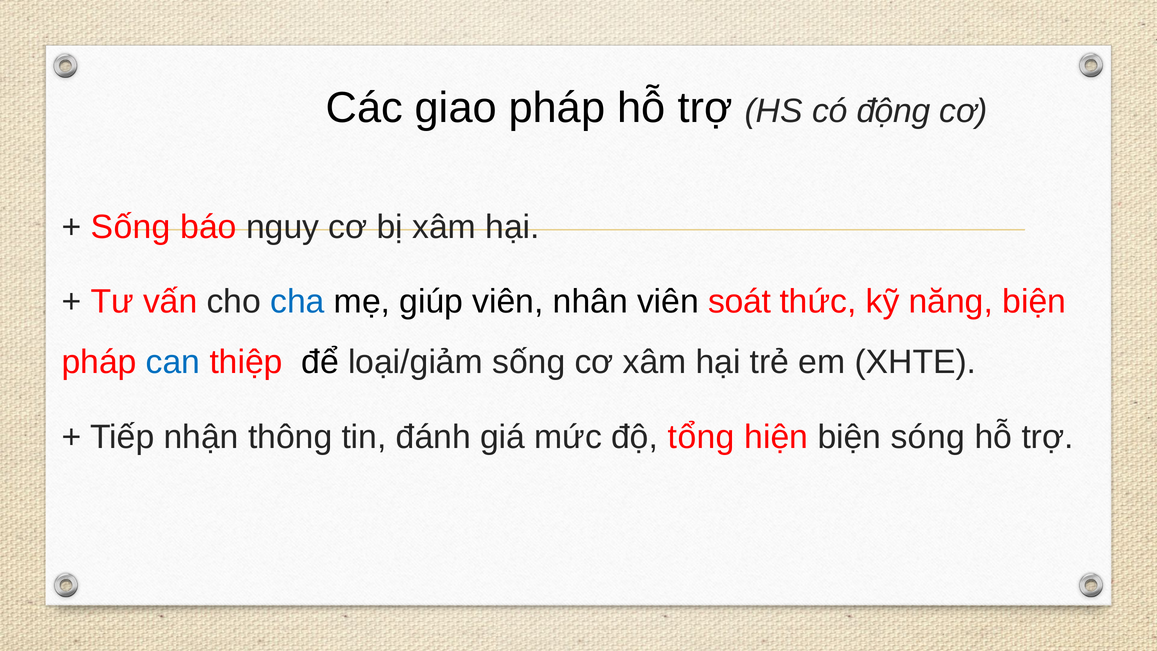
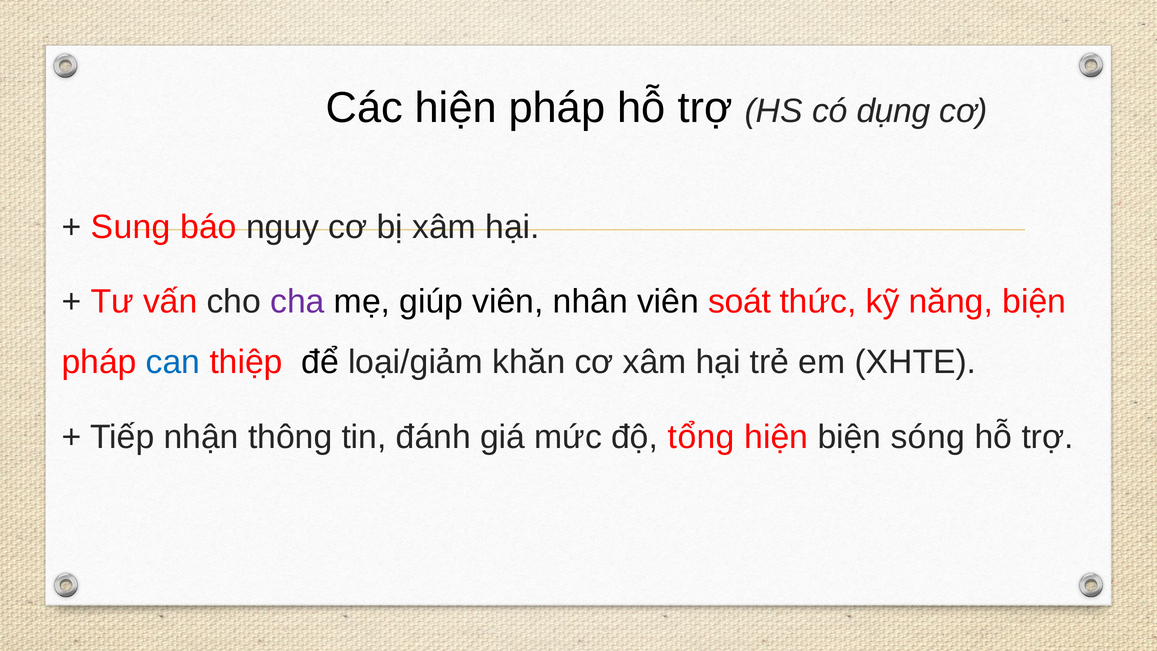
Các giao: giao -> hiện
động: động -> dụng
Sống at (131, 227): Sống -> Sung
cha colour: blue -> purple
loại/giảm sống: sống -> khăn
